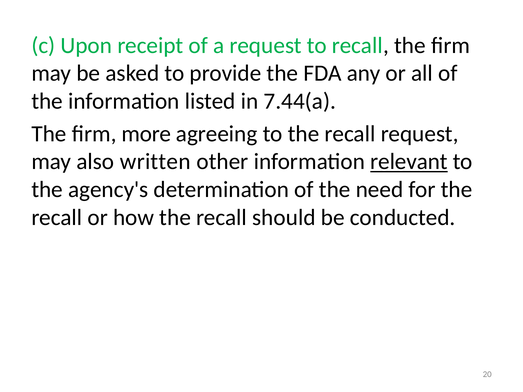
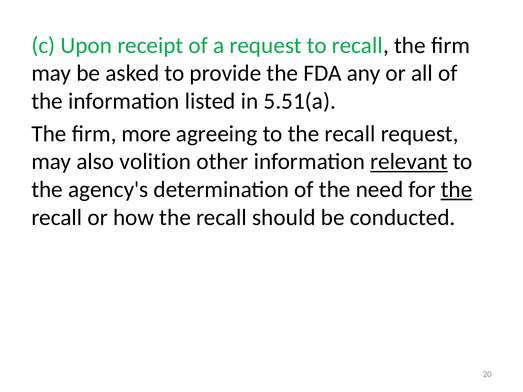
7.44(a: 7.44(a -> 5.51(a
written: written -> volition
the at (457, 190) underline: none -> present
